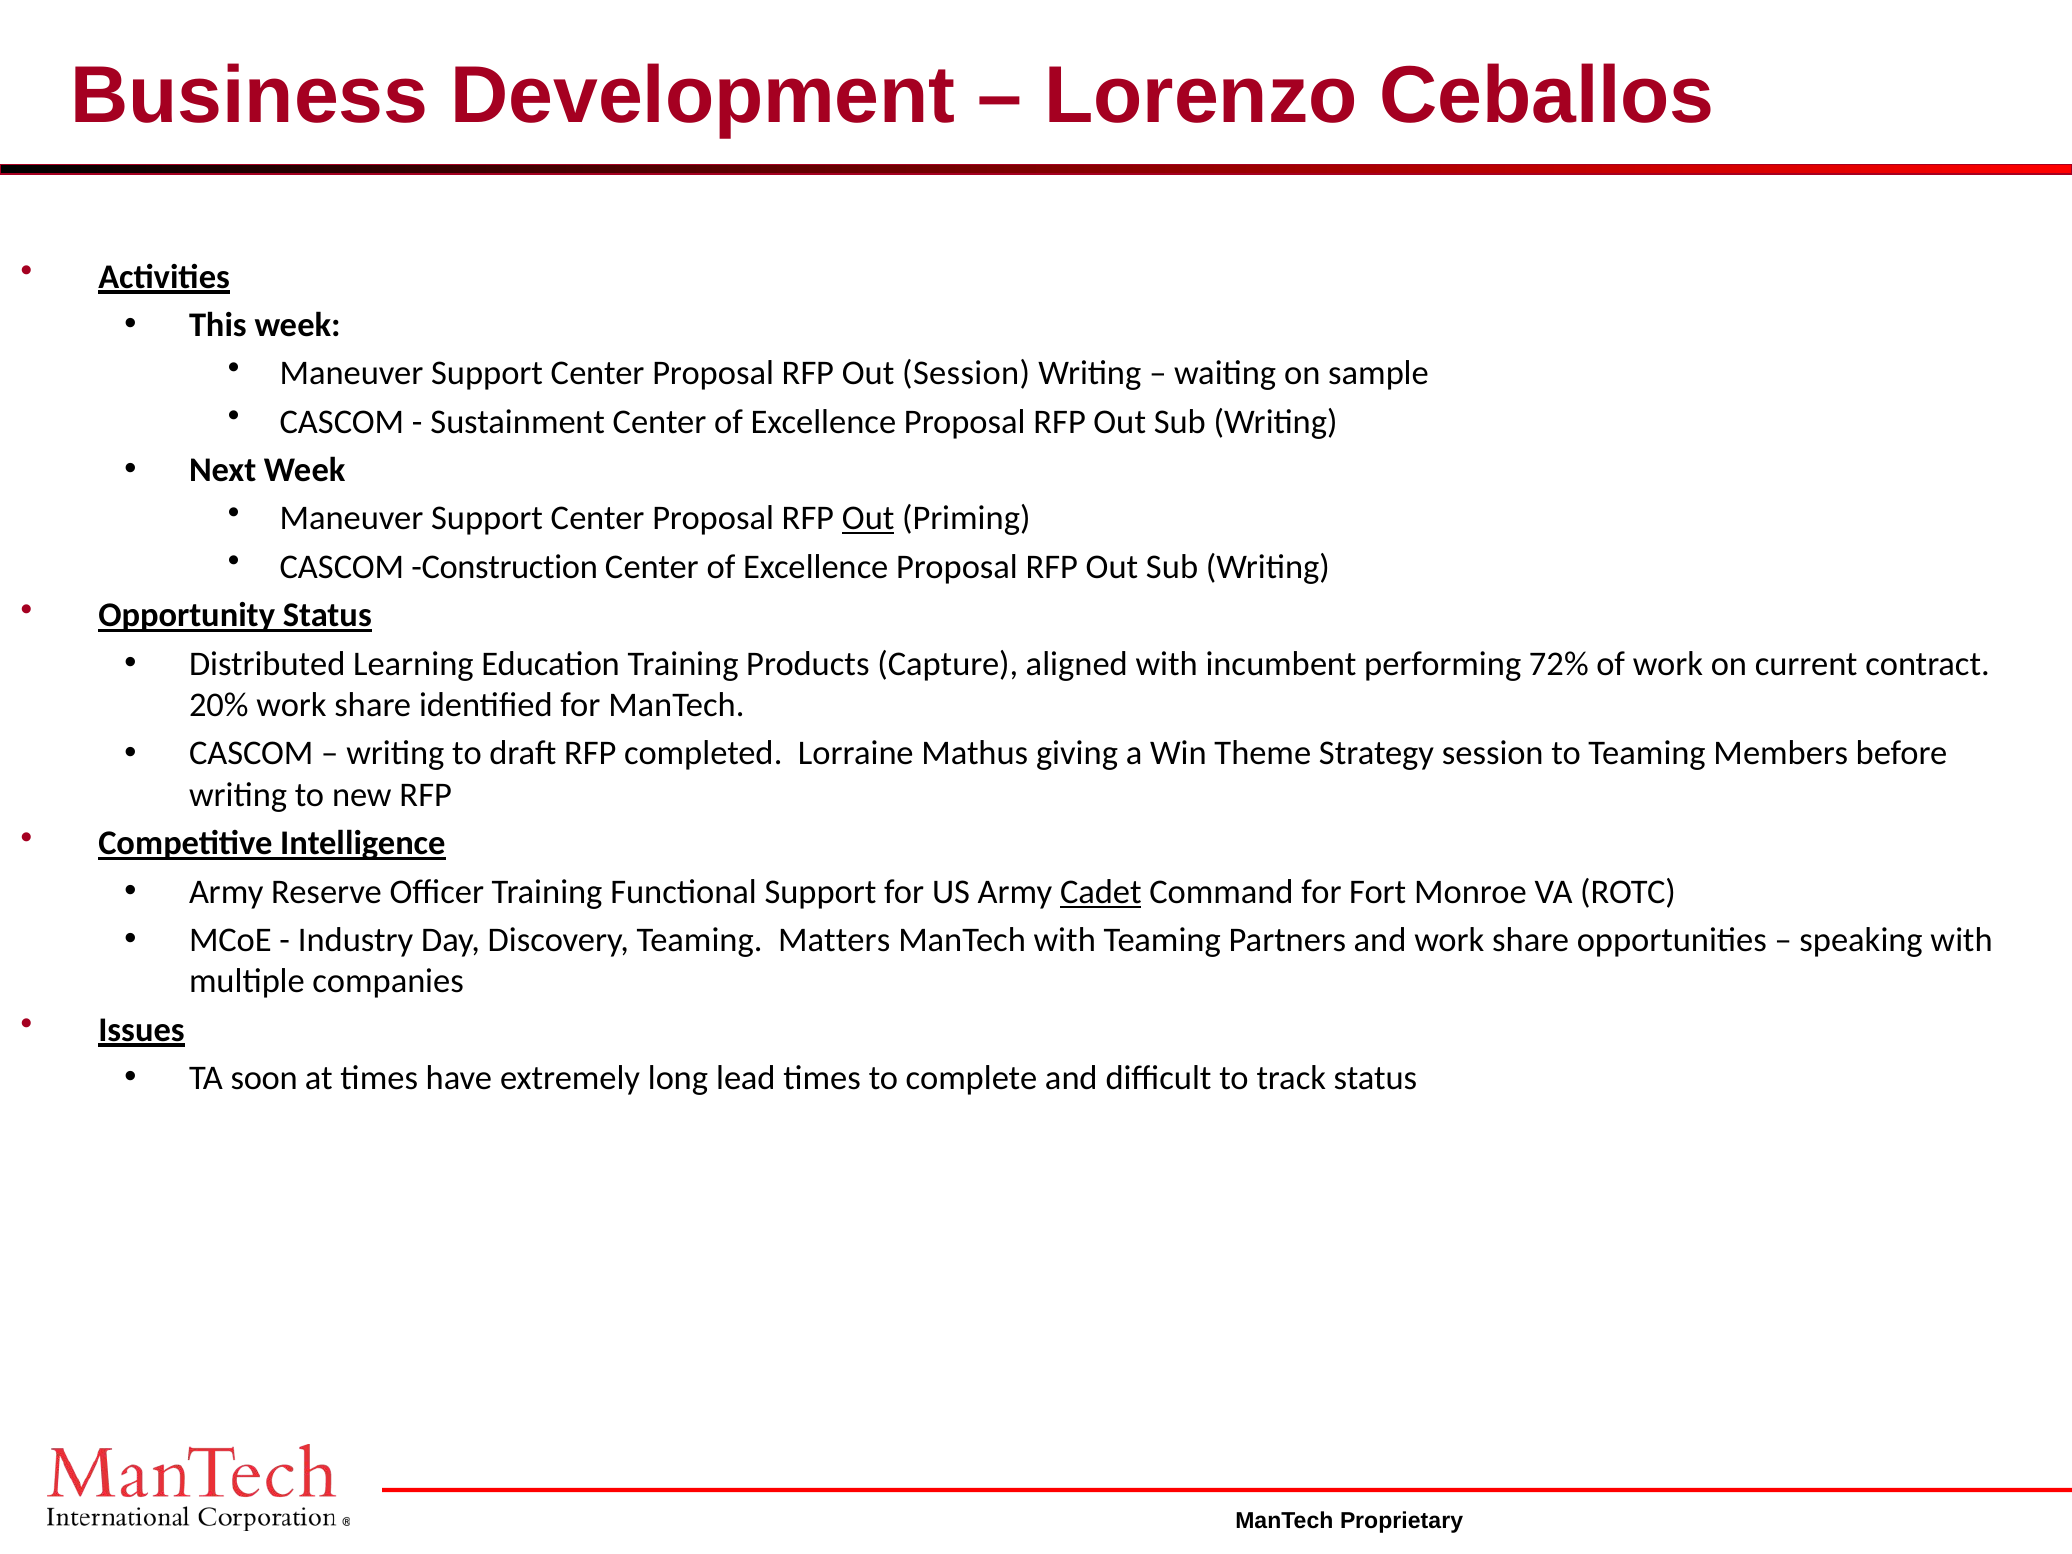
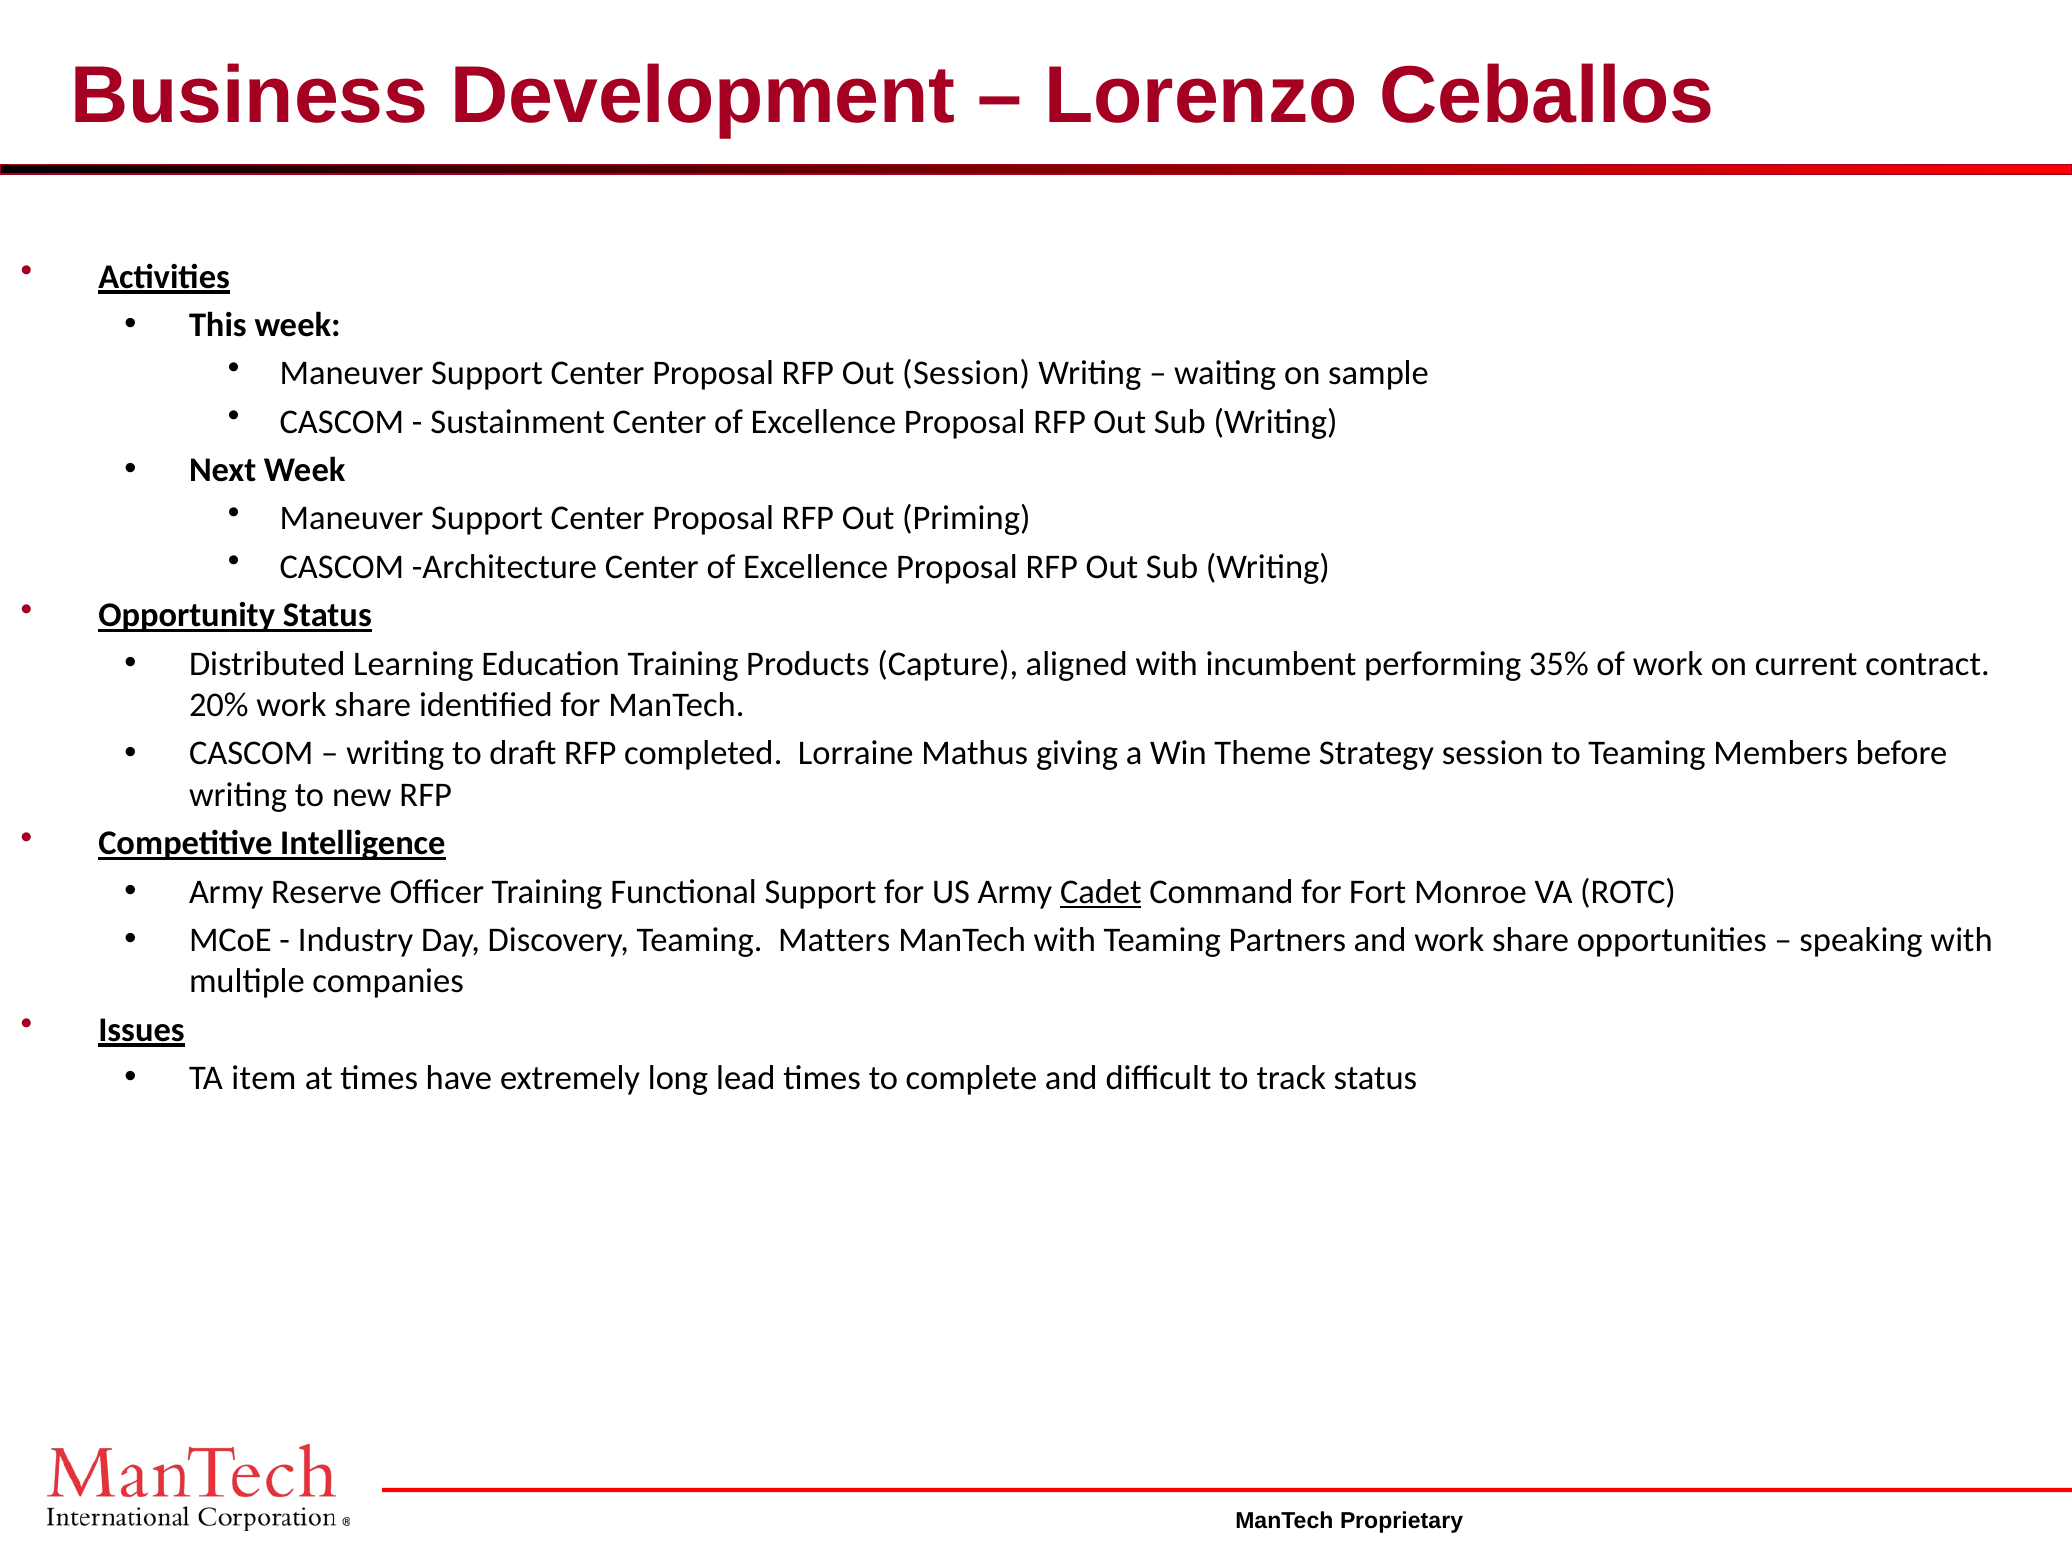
Out at (868, 519) underline: present -> none
Construction: Construction -> Architecture
72%: 72% -> 35%
soon: soon -> item
